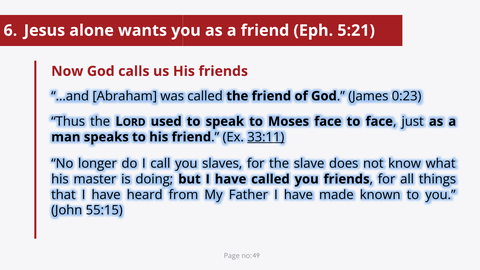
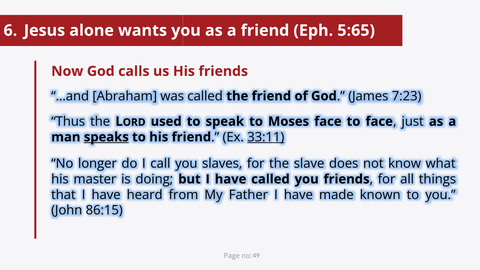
5:21: 5:21 -> 5:65
0:23: 0:23 -> 7:23
speaks underline: none -> present
55:15: 55:15 -> 86:15
